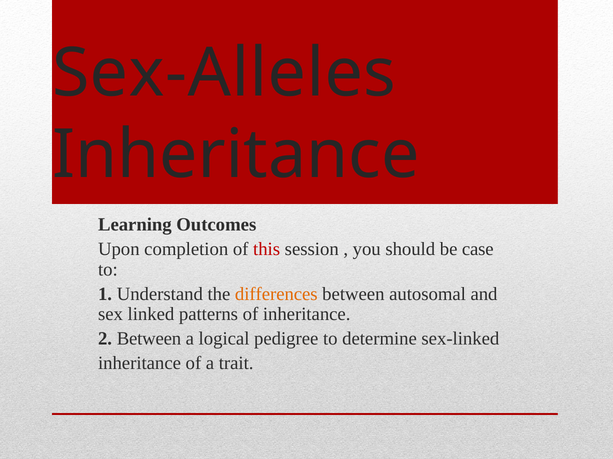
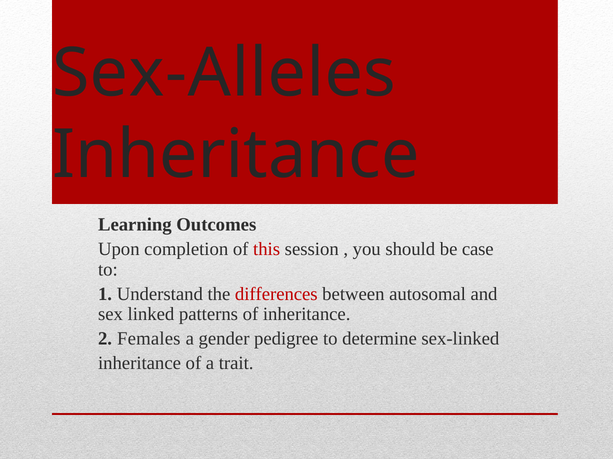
differences colour: orange -> red
2 Between: Between -> Females
logical: logical -> gender
